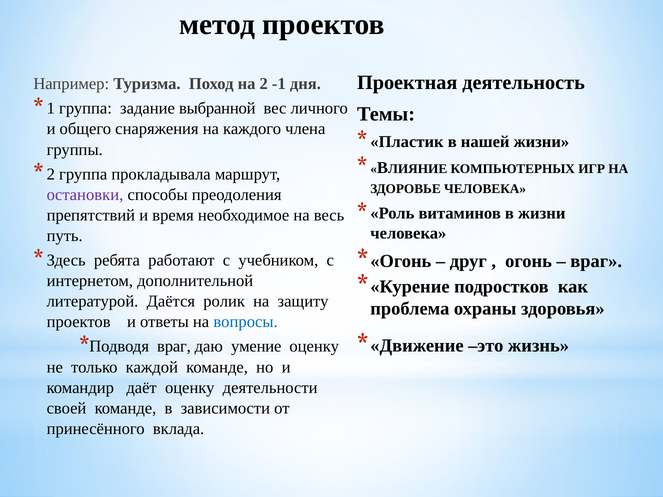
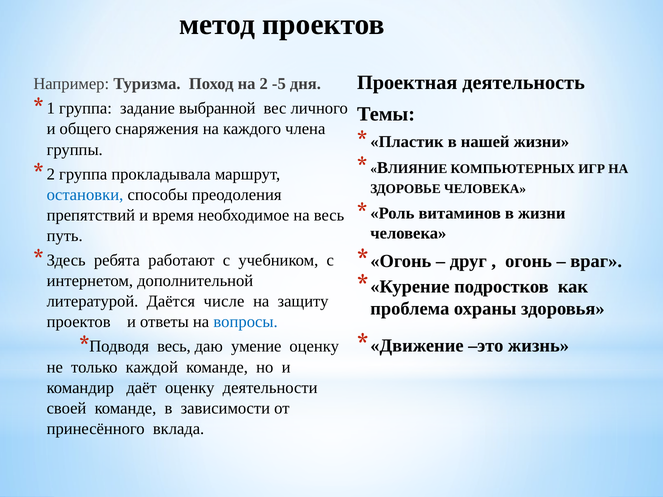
-1: -1 -> -5
остановки colour: purple -> blue
ролик: ролик -> числе
враг at (174, 347): враг -> весь
